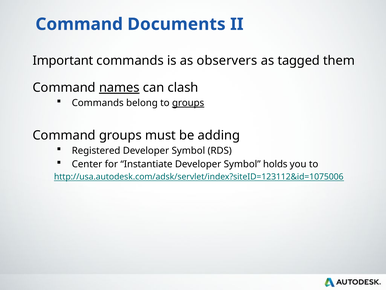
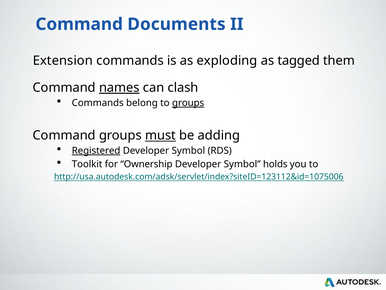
Important: Important -> Extension
observers: observers -> exploding
must underline: none -> present
Registered underline: none -> present
Center: Center -> Toolkit
Instantiate: Instantiate -> Ownership
